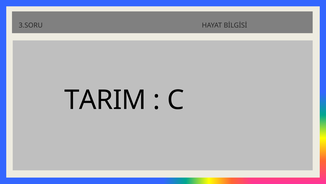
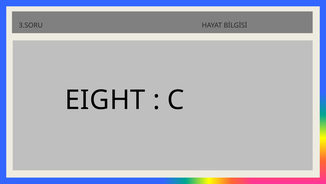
TARIM: TARIM -> EIGHT
